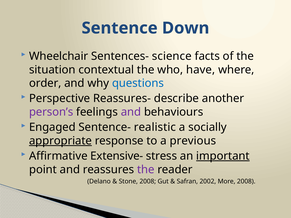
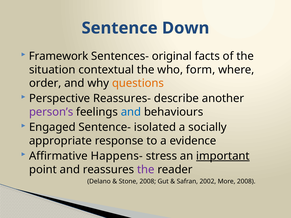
Wheelchair: Wheelchair -> Framework
science: science -> original
have: have -> form
questions colour: blue -> orange
and at (131, 112) colour: purple -> blue
realistic: realistic -> isolated
appropriate underline: present -> none
previous: previous -> evidence
Extensive-: Extensive- -> Happens-
